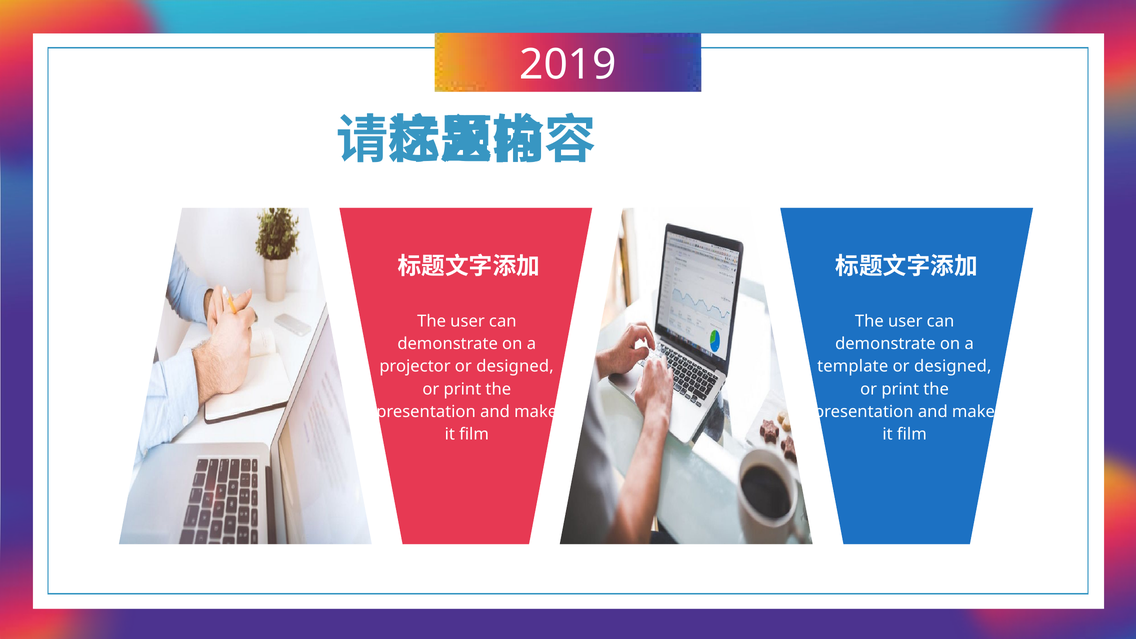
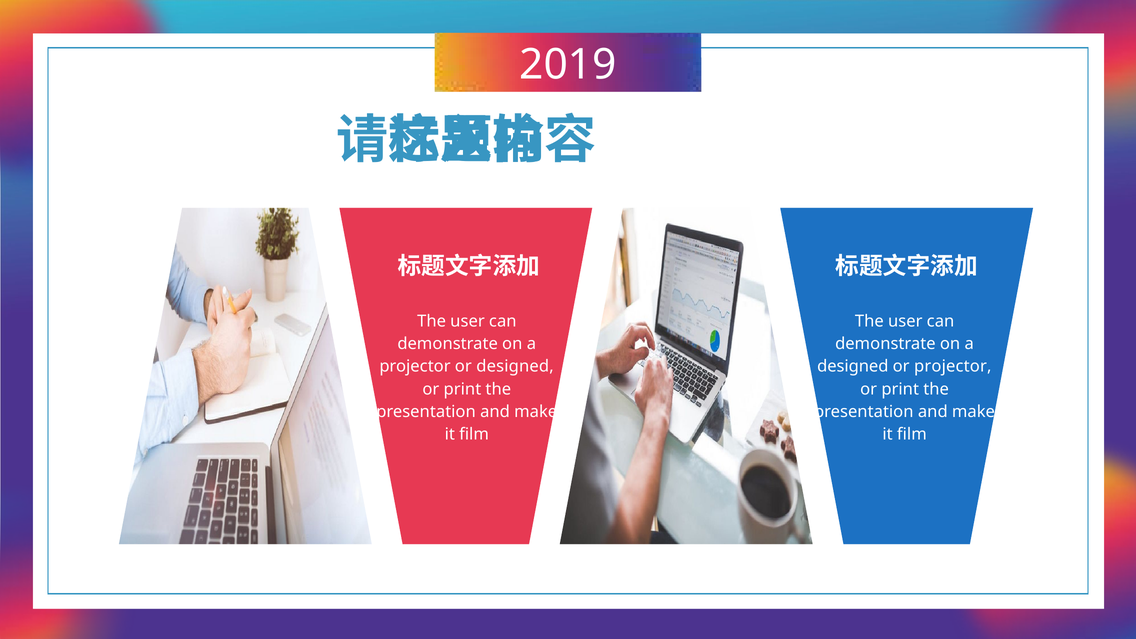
template at (853, 366): template -> designed
designed at (953, 366): designed -> projector
